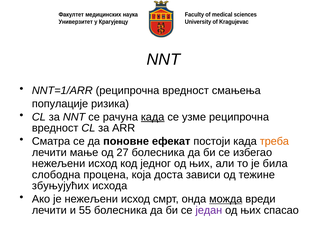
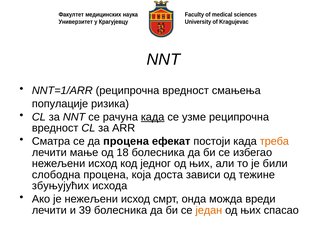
да поновне: поновне -> процена
27: 27 -> 18
била: била -> били
можда underline: present -> none
55: 55 -> 39
један colour: purple -> orange
